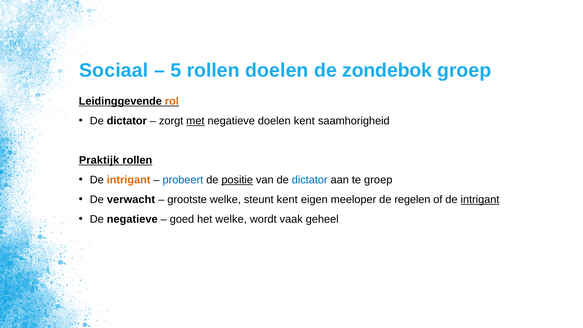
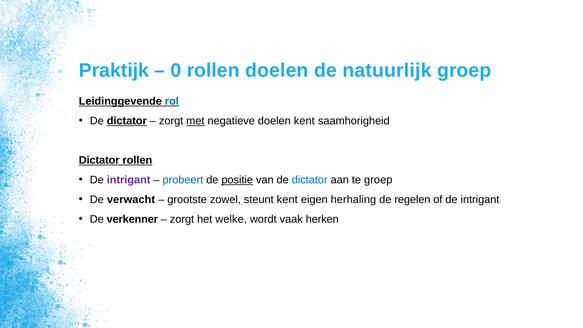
Sociaal: Sociaal -> Praktijk
5: 5 -> 0
zondebok: zondebok -> natuurlijk
rol colour: orange -> blue
dictator at (127, 121) underline: none -> present
Praktijk at (99, 160): Praktijk -> Dictator
intrigant at (129, 180) colour: orange -> purple
grootste welke: welke -> zowel
meeloper: meeloper -> herhaling
intrigant at (480, 200) underline: present -> none
De negatieve: negatieve -> verkenner
goed at (182, 219): goed -> zorgt
geheel: geheel -> herken
